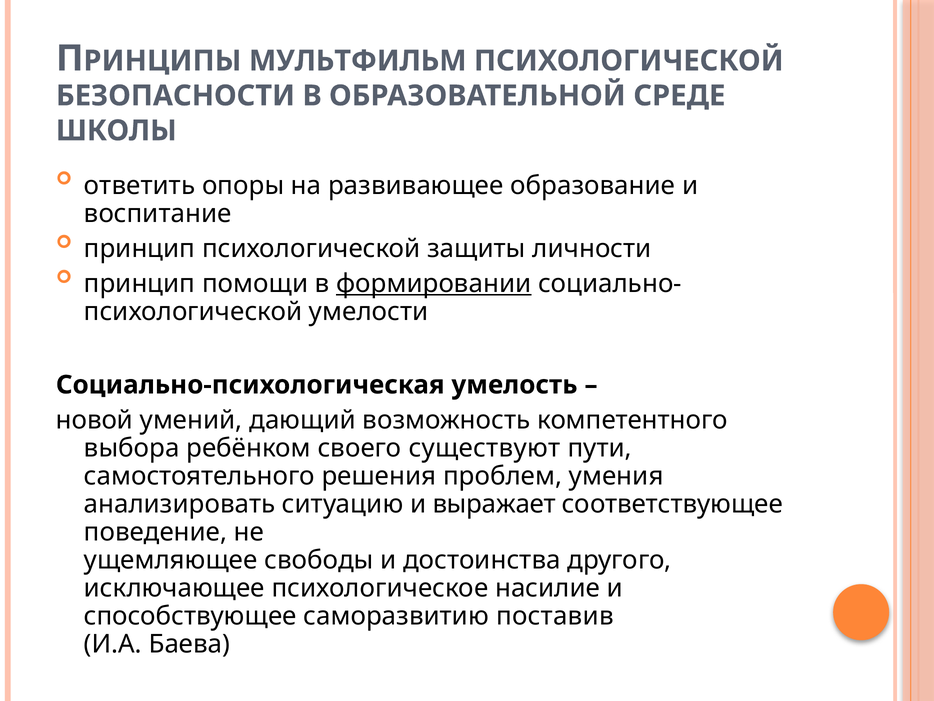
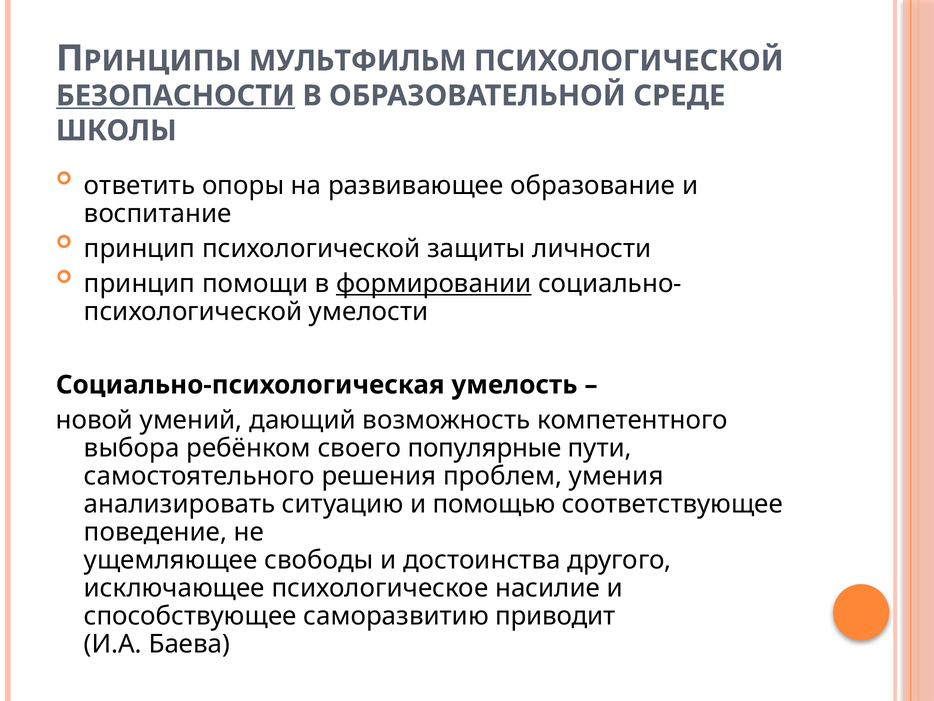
БЕЗОПАСНОСТИ underline: none -> present
существуют: существуют -> популярные
выражает: выражает -> помощью
поставив: поставив -> приводит
